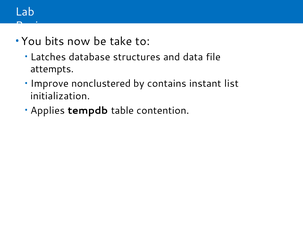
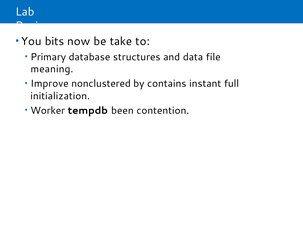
Latches: Latches -> Primary
attempts: attempts -> meaning
list: list -> full
Applies: Applies -> Worker
table: table -> been
